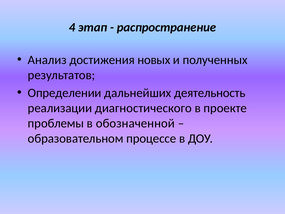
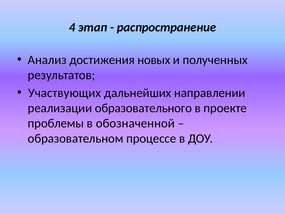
Определении: Определении -> Участвующих
деятельность: деятельность -> направлении
диагностического: диагностического -> образовательного
